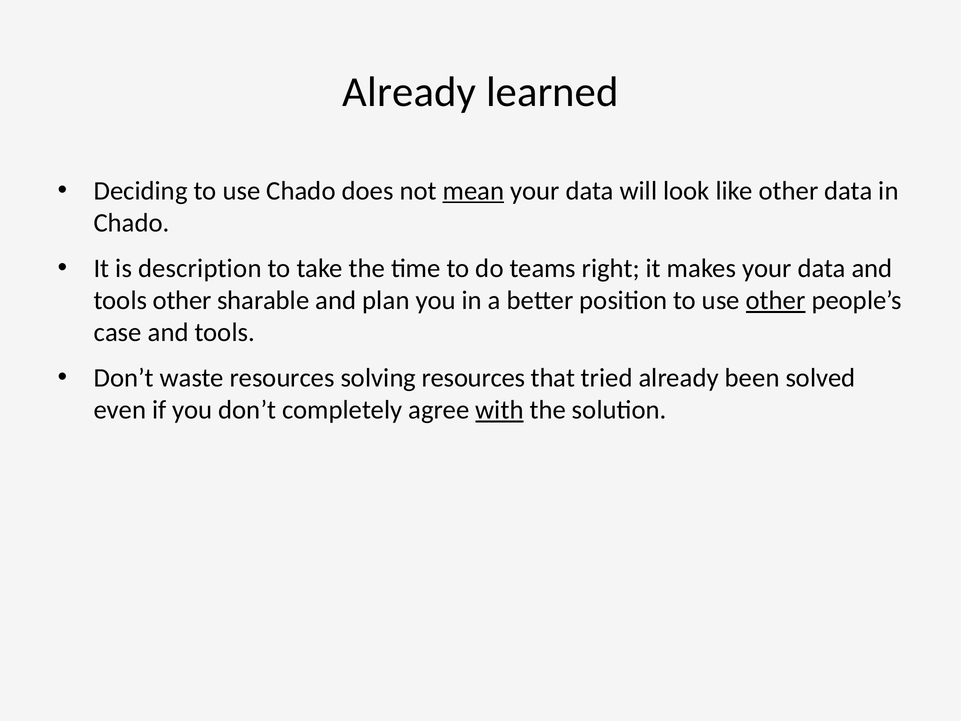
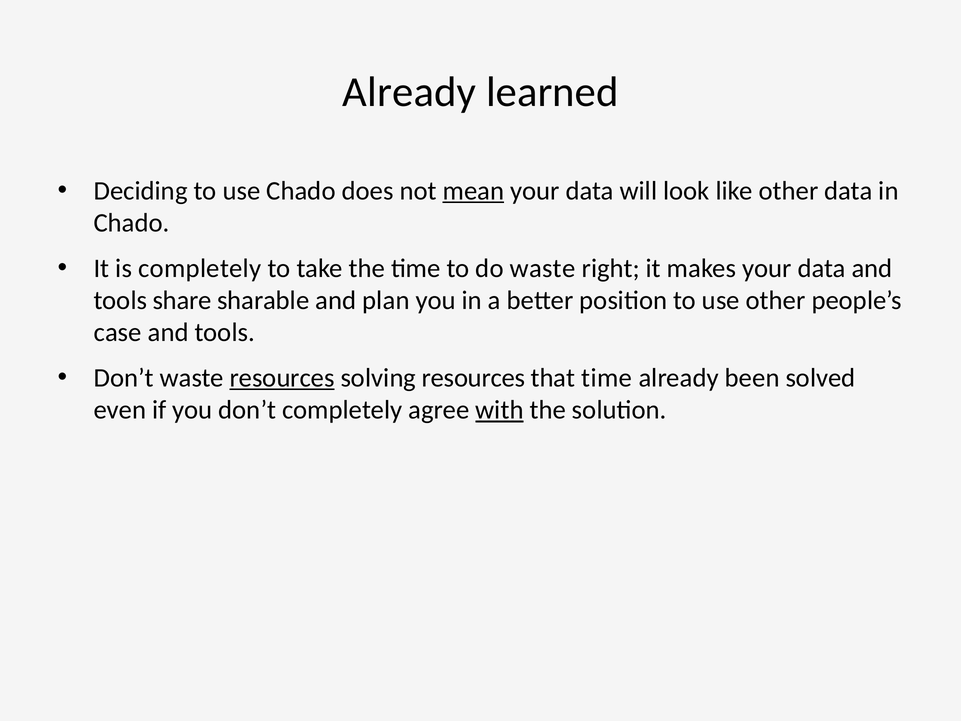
is description: description -> completely
do teams: teams -> waste
tools other: other -> share
other at (776, 300) underline: present -> none
resources at (282, 378) underline: none -> present
that tried: tried -> time
